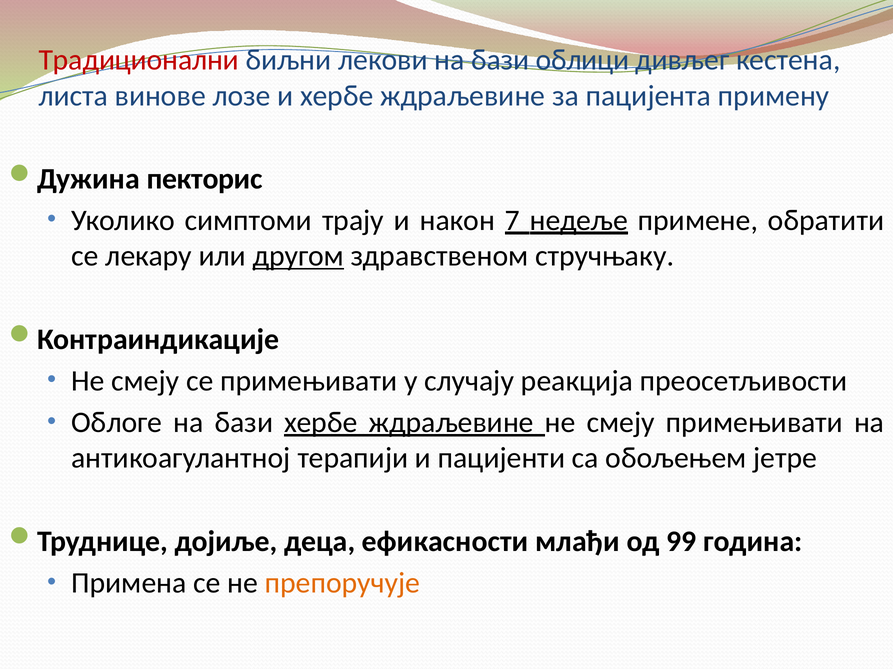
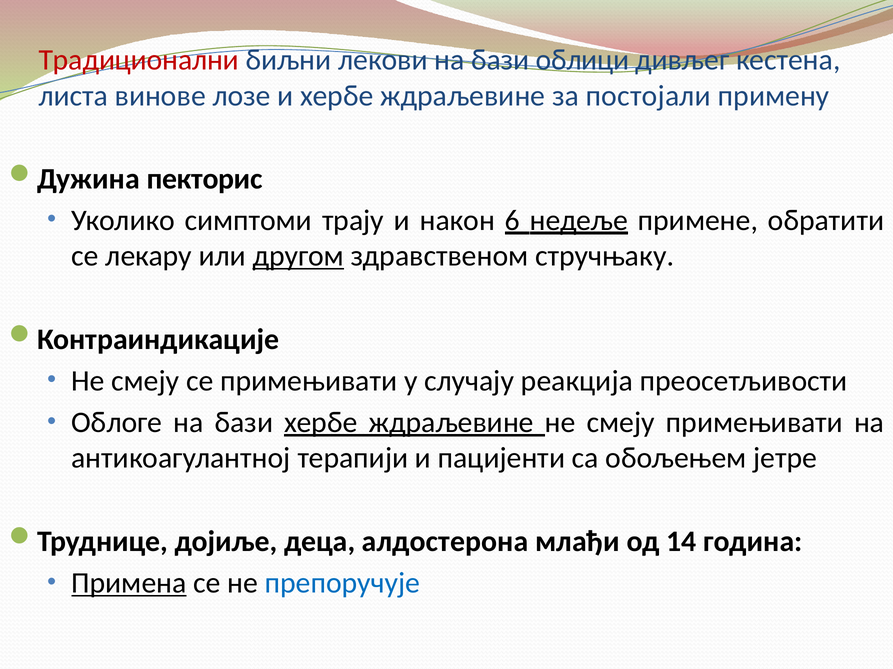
пацијента: пацијента -> постојали
7: 7 -> 6
ефикасности: ефикасности -> алдостерона
99: 99 -> 14
Примена underline: none -> present
препоручује colour: orange -> blue
